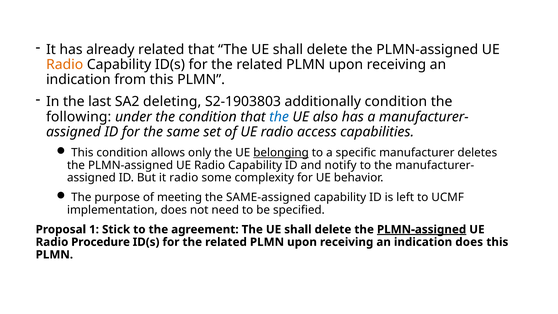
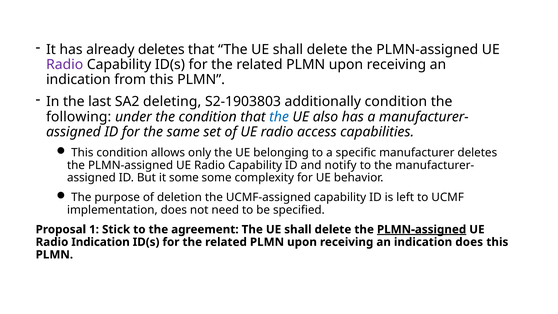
already related: related -> deletes
Radio at (65, 65) colour: orange -> purple
belonging underline: present -> none
it radio: radio -> some
meeting: meeting -> deletion
SAME-assigned: SAME-assigned -> UCMF-assigned
Radio Procedure: Procedure -> Indication
